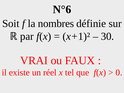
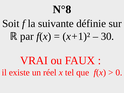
N°6: N°6 -> N°8
nombres: nombres -> suivante
